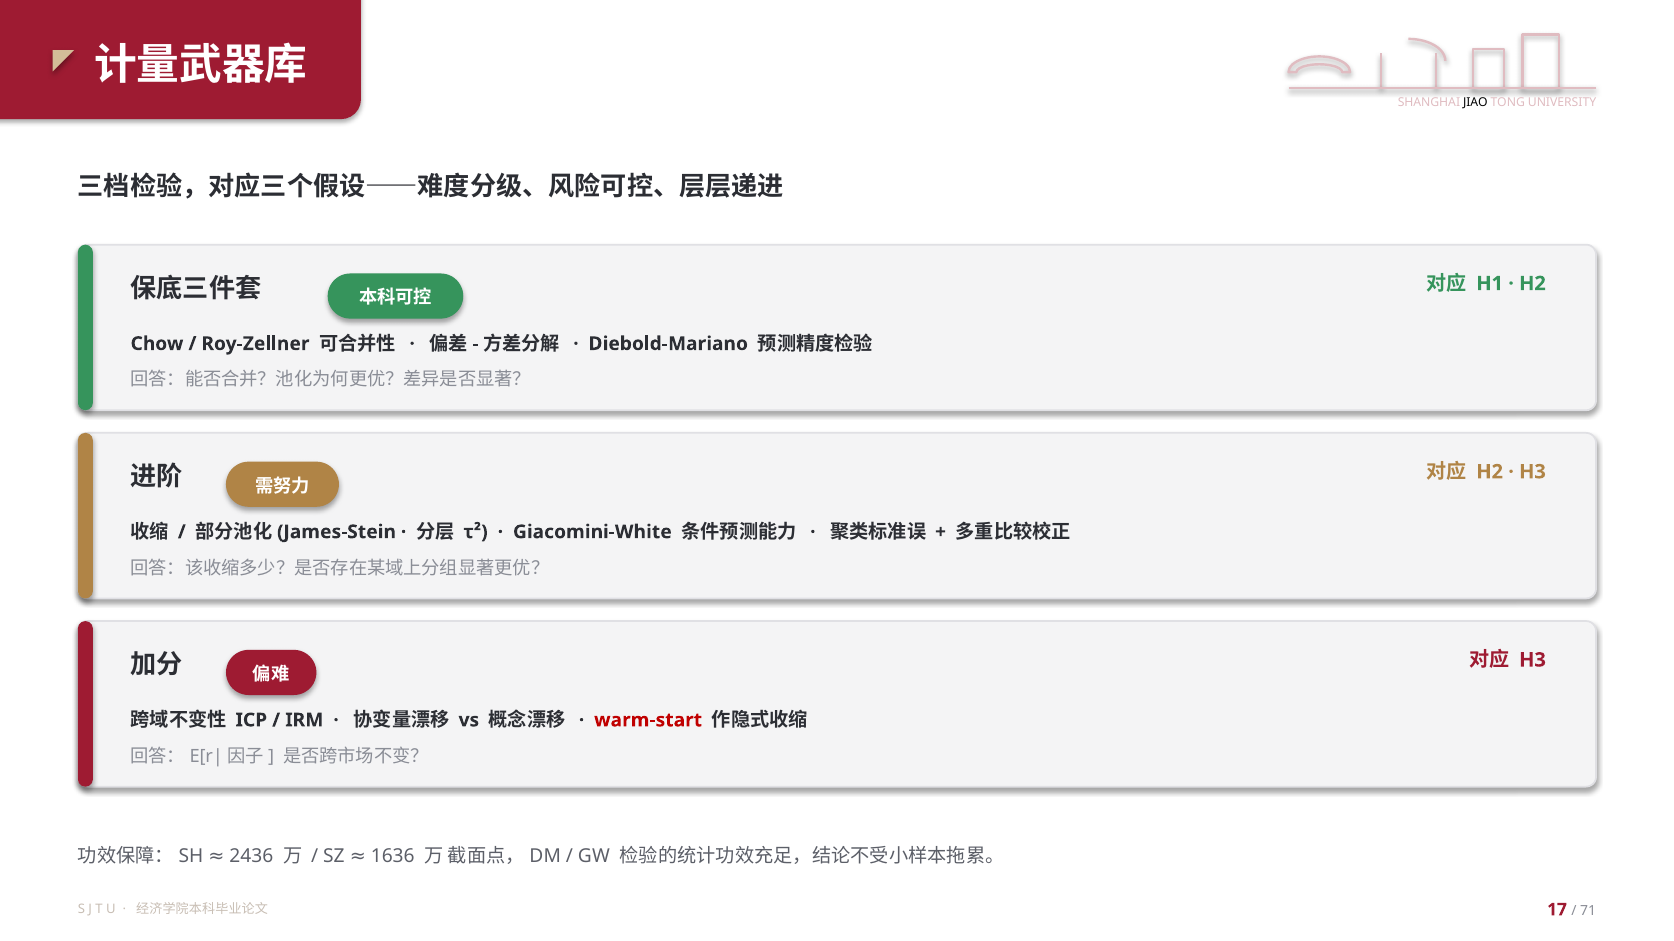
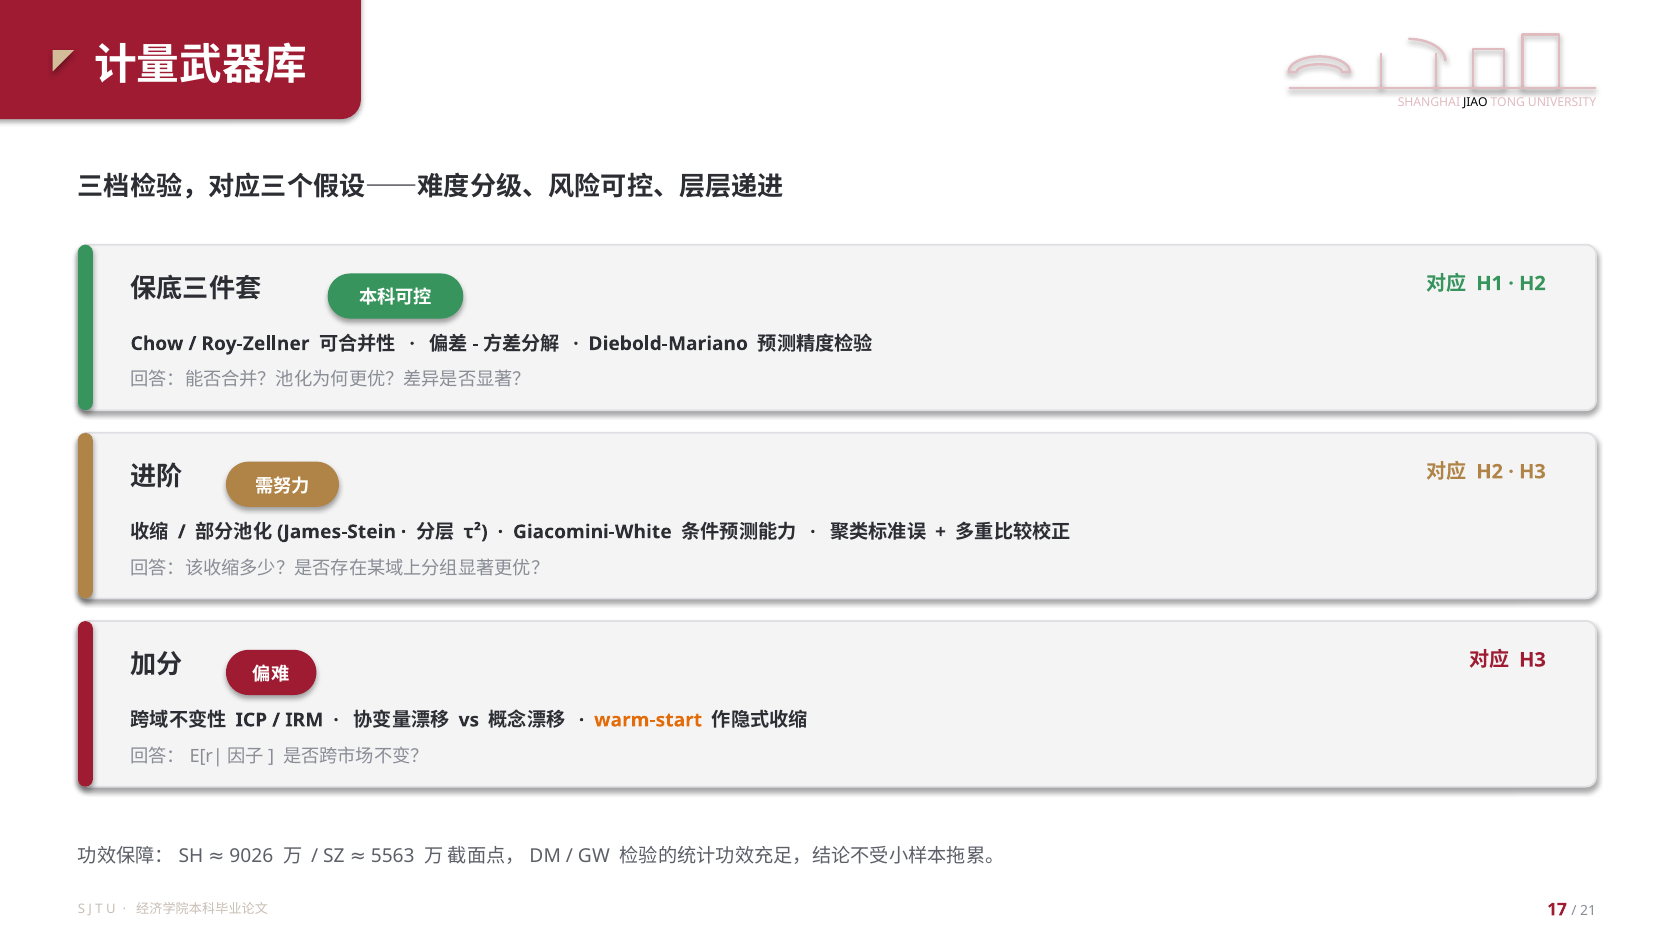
warm-start colour: red -> orange
1636: 1636 -> 5563
2436: 2436 -> 9026
71: 71 -> 21
